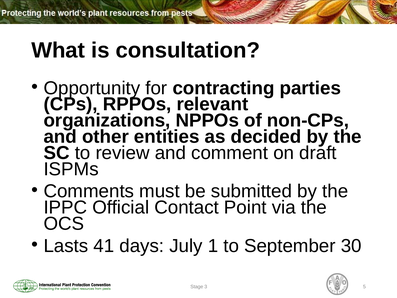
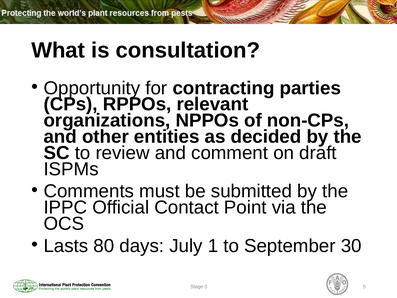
41: 41 -> 80
